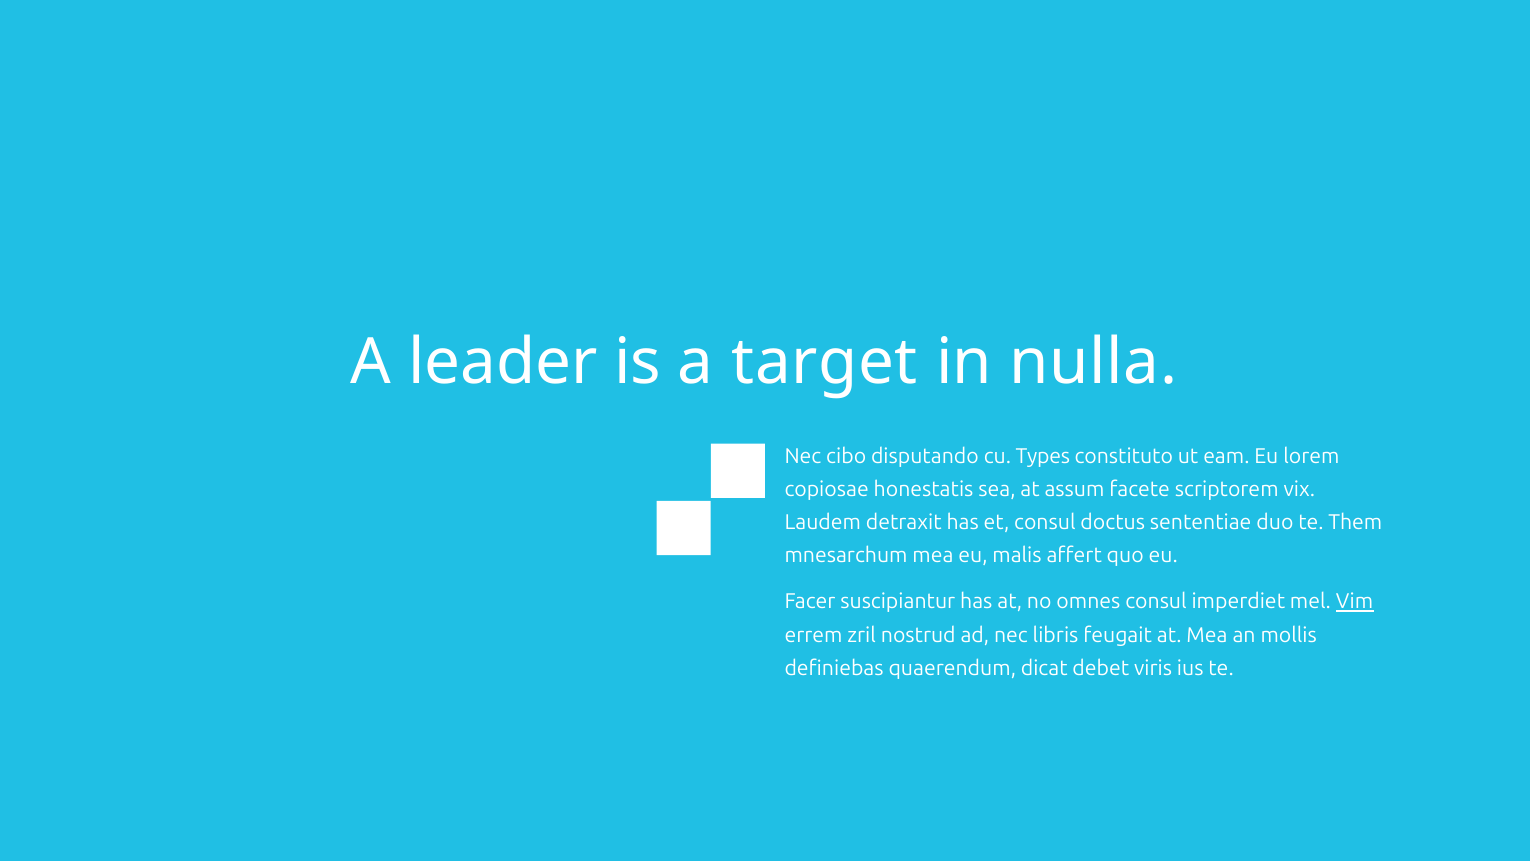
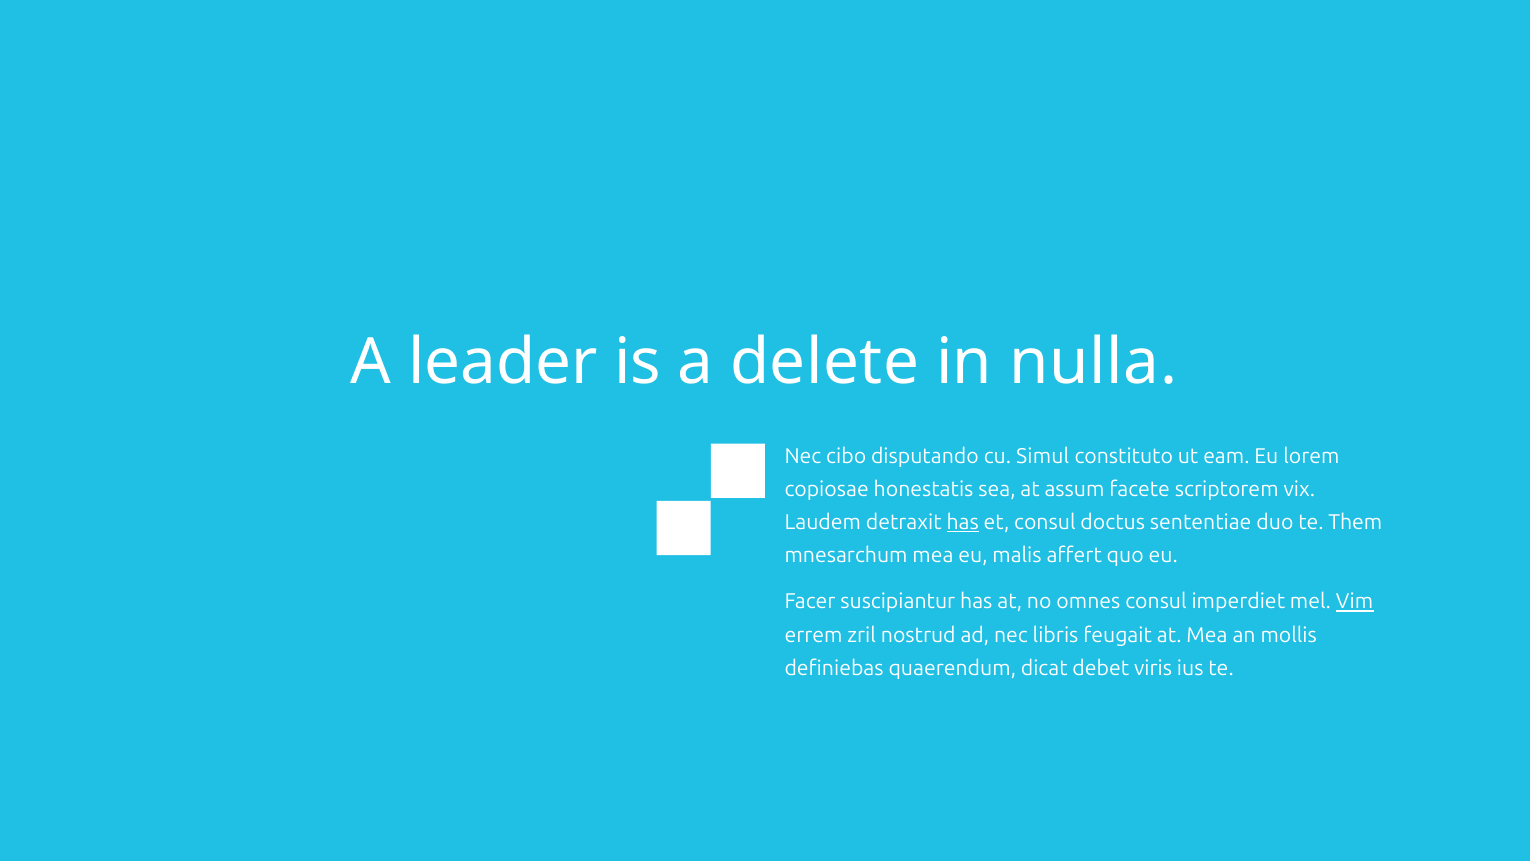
target: target -> delete
Types: Types -> Simul
has at (963, 522) underline: none -> present
